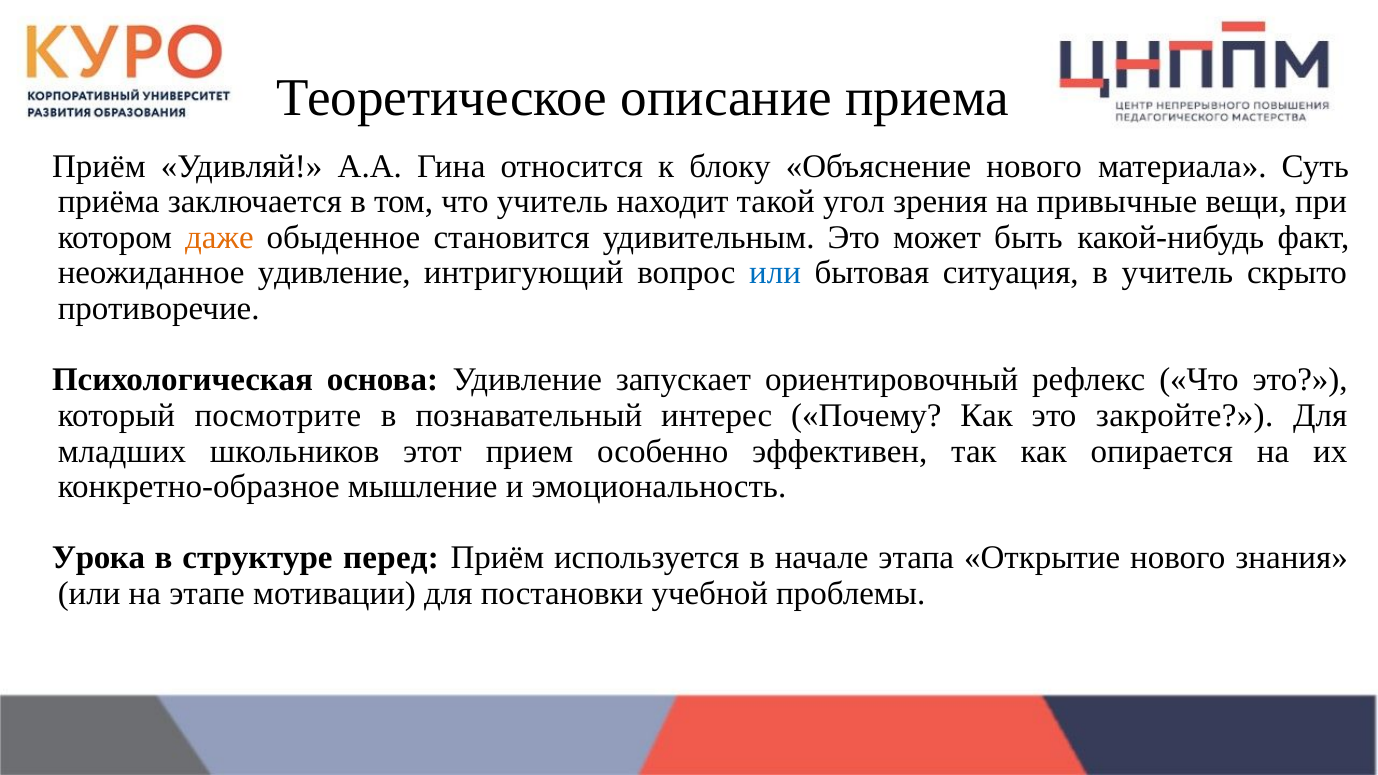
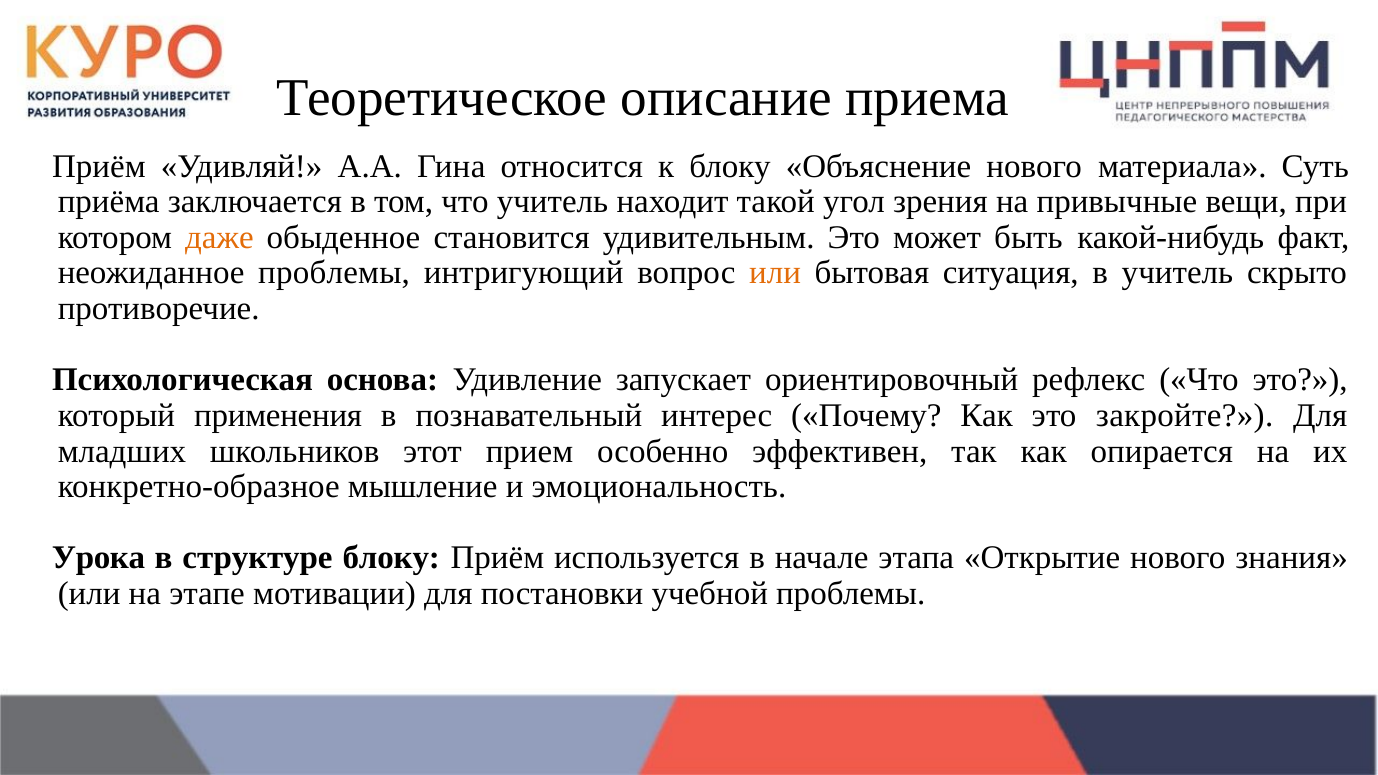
неожиданное удивление: удивление -> проблемы
или at (775, 273) colour: blue -> orange
посмотрите: посмотрите -> применения
структуре перед: перед -> блоку
